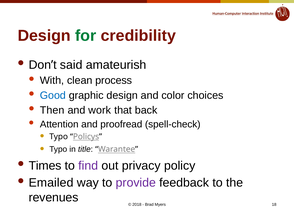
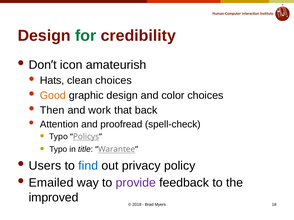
said: said -> icon
With: With -> Hats
clean process: process -> choices
Good colour: blue -> orange
Times: Times -> Users
find colour: purple -> blue
revenues: revenues -> improved
